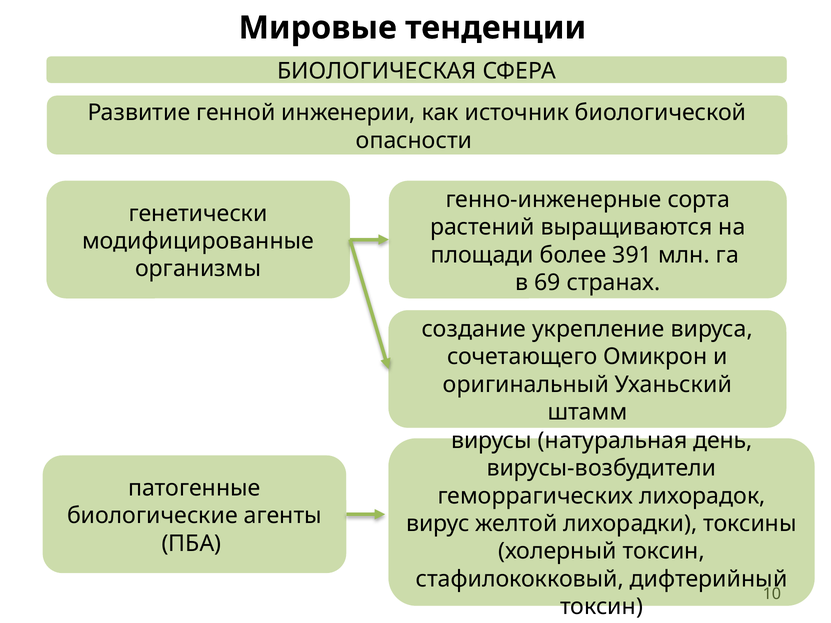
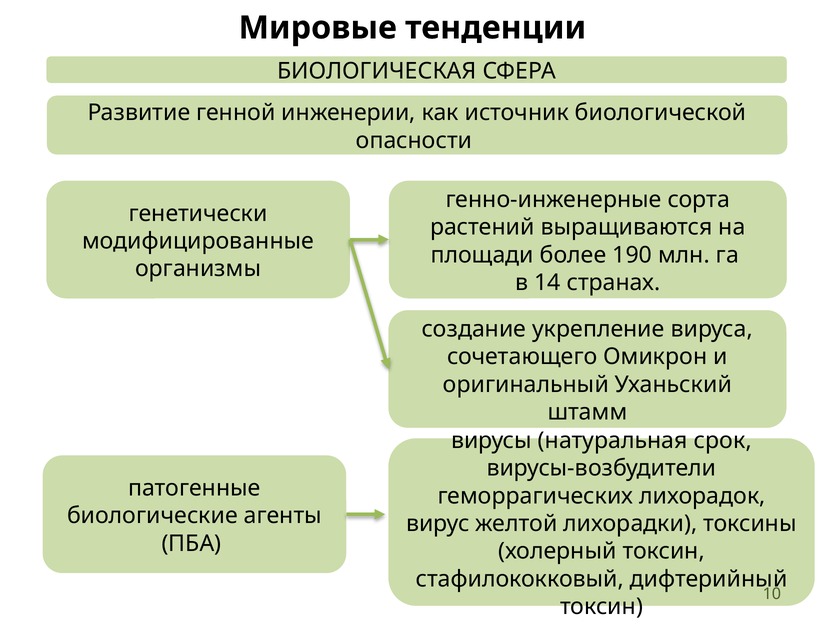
391: 391 -> 190
69: 69 -> 14
день: день -> срок
